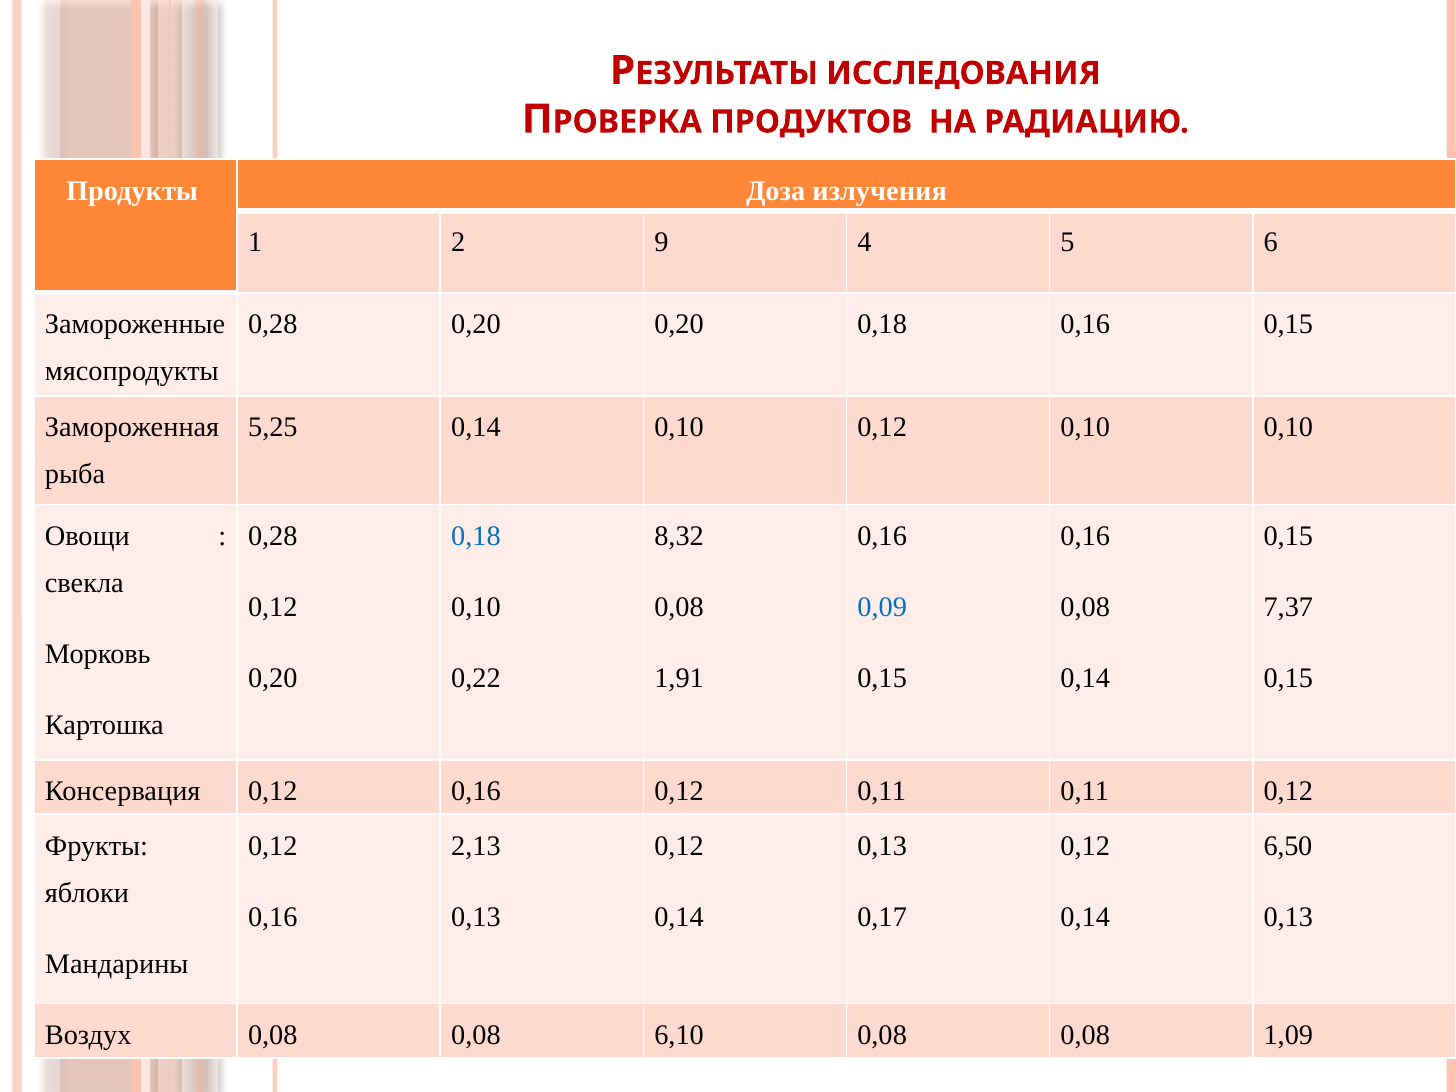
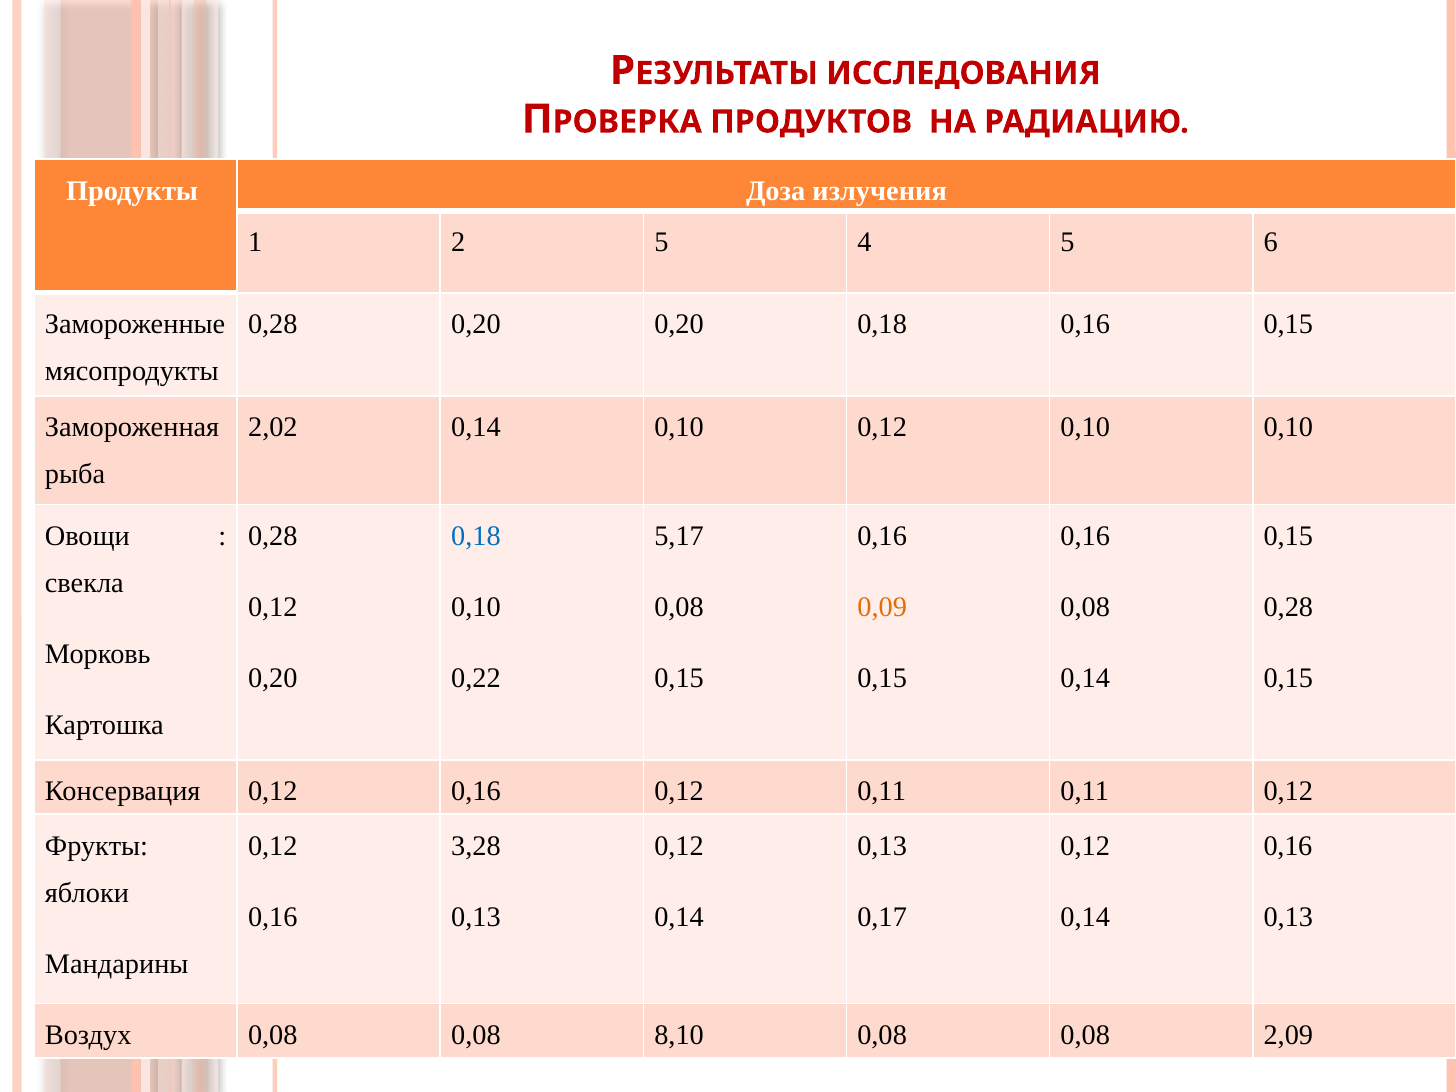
2 9: 9 -> 5
5,25: 5,25 -> 2,02
8,32: 8,32 -> 5,17
0,09 colour: blue -> orange
7,37 at (1288, 607): 7,37 -> 0,28
1,91 at (679, 678): 1,91 -> 0,15
2,13: 2,13 -> 3,28
6,50 at (1288, 846): 6,50 -> 0,16
6,10: 6,10 -> 8,10
1,09: 1,09 -> 2,09
